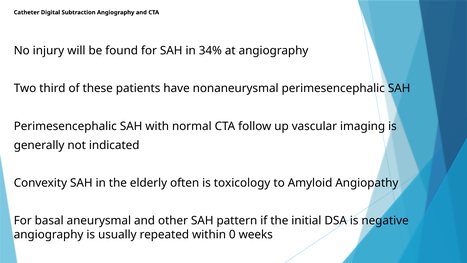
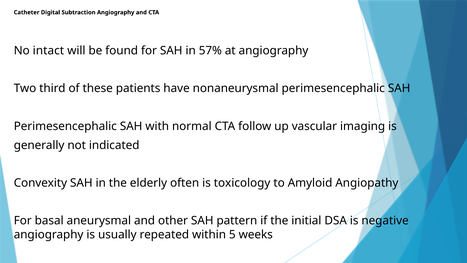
injury: injury -> intact
34%: 34% -> 57%
0: 0 -> 5
